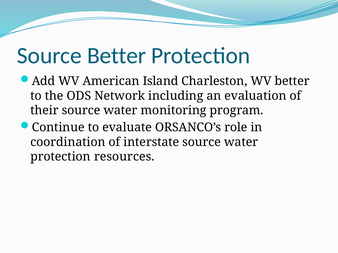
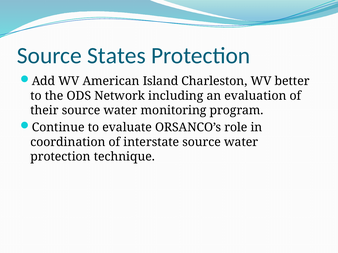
Source Better: Better -> States
resources: resources -> technique
